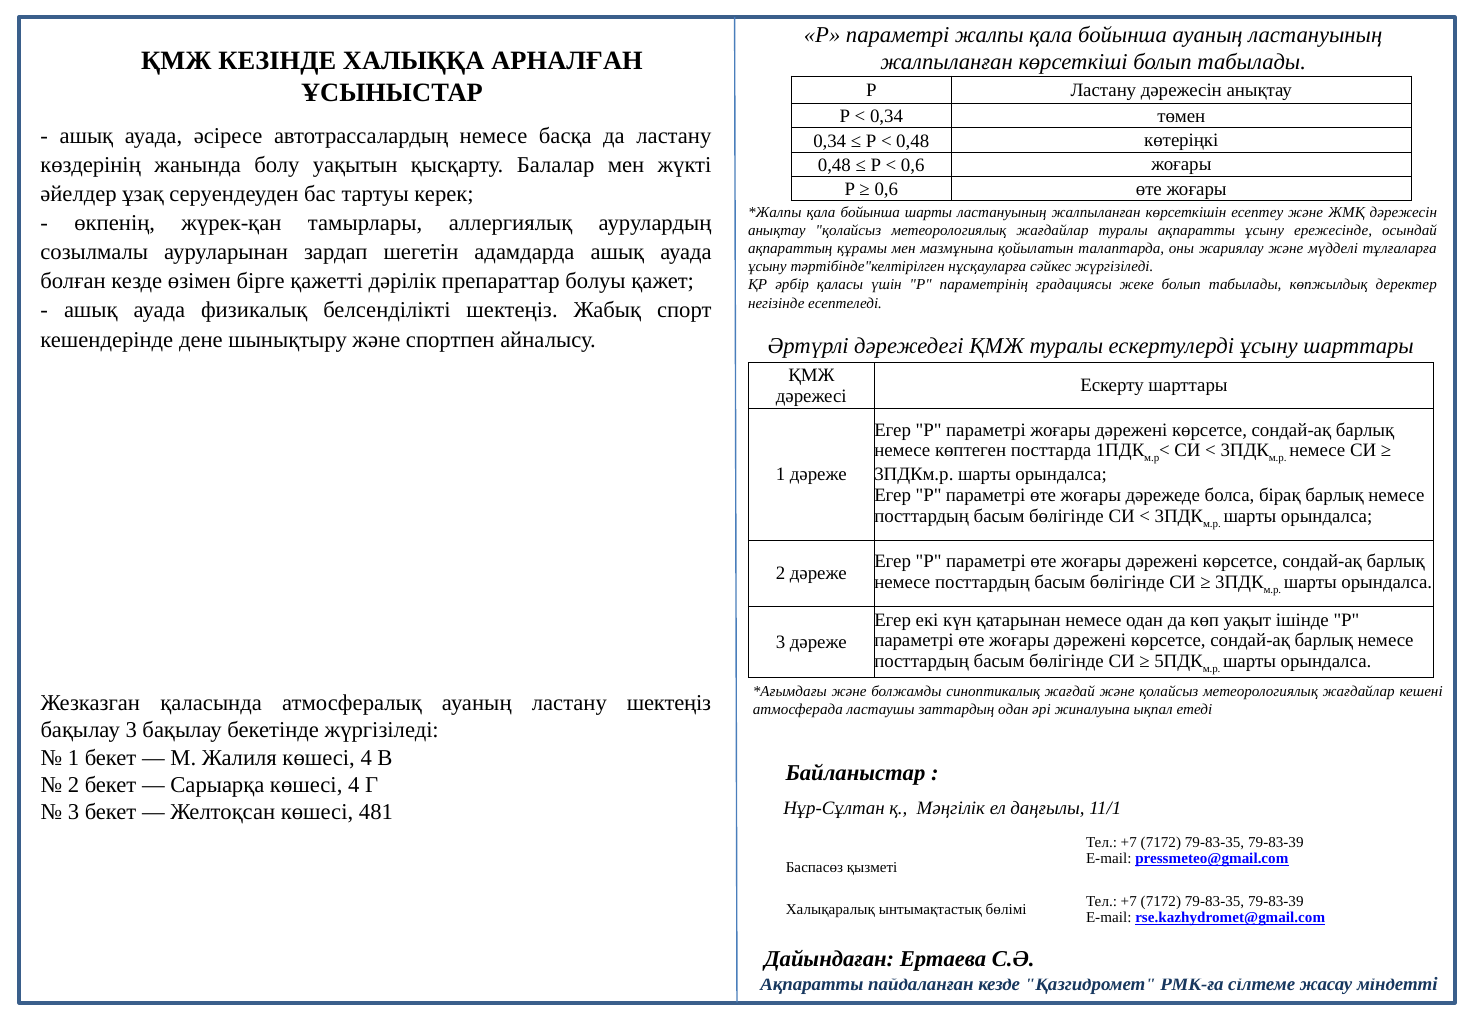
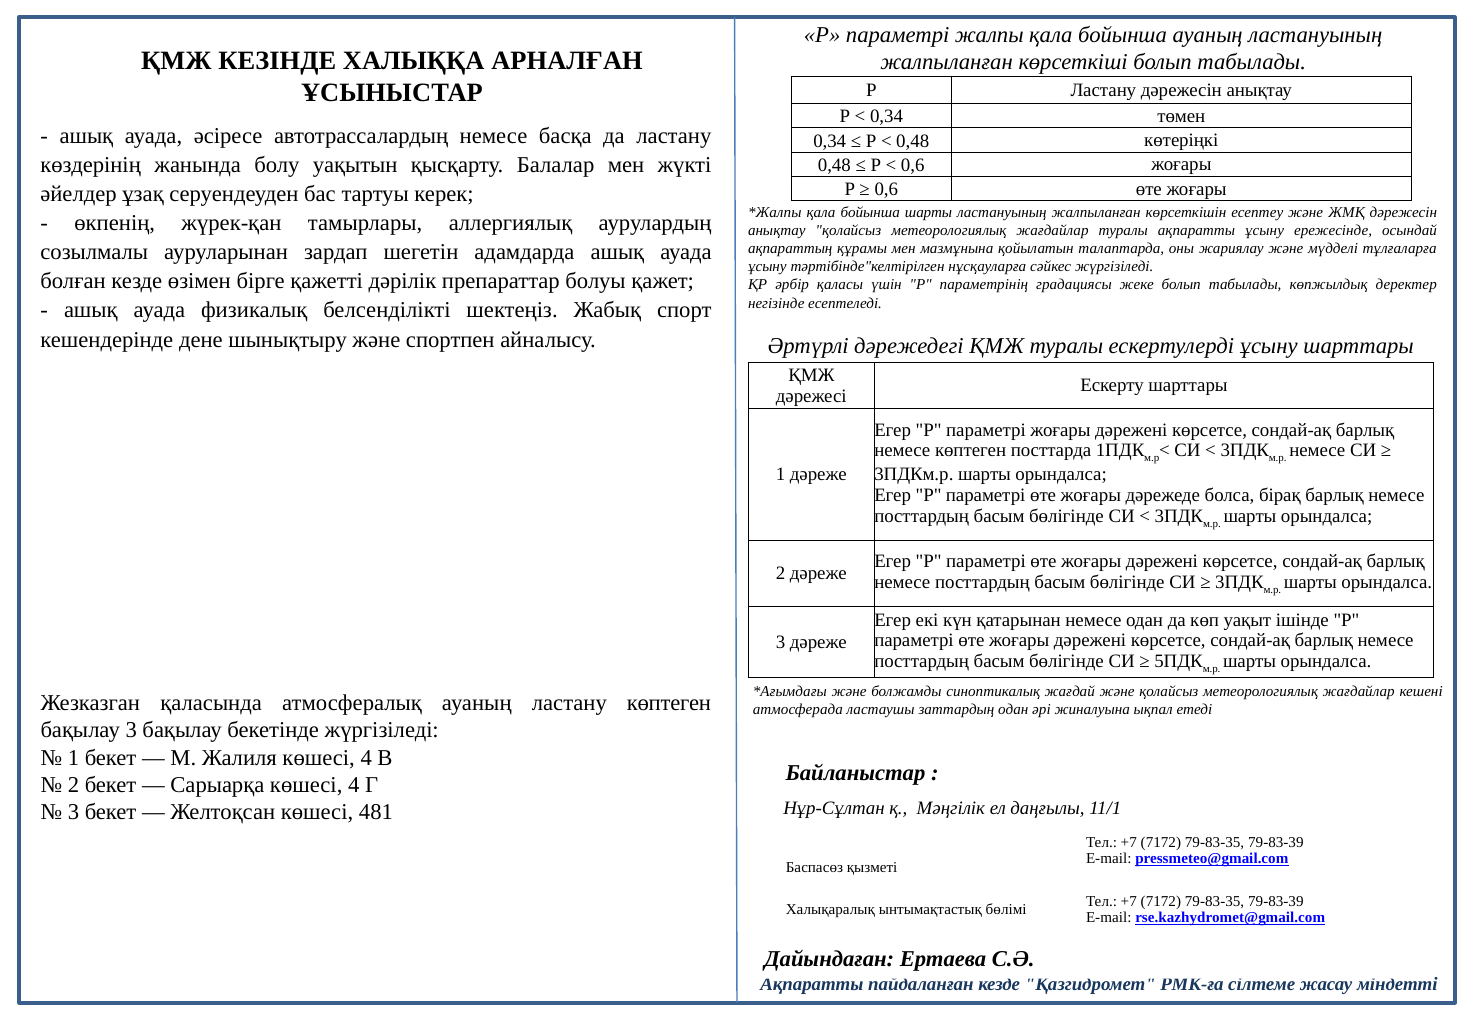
ластану шектеңіз: шектеңіз -> көптеген
